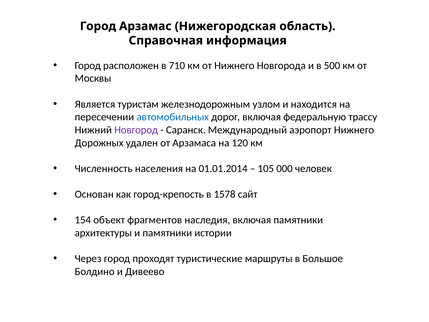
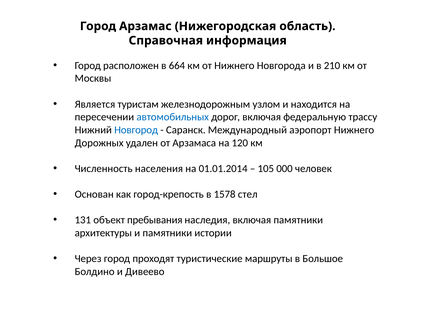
710: 710 -> 664
500: 500 -> 210
Новгород colour: purple -> blue
сайт: сайт -> стел
154: 154 -> 131
фрагментов: фрагментов -> пребывания
